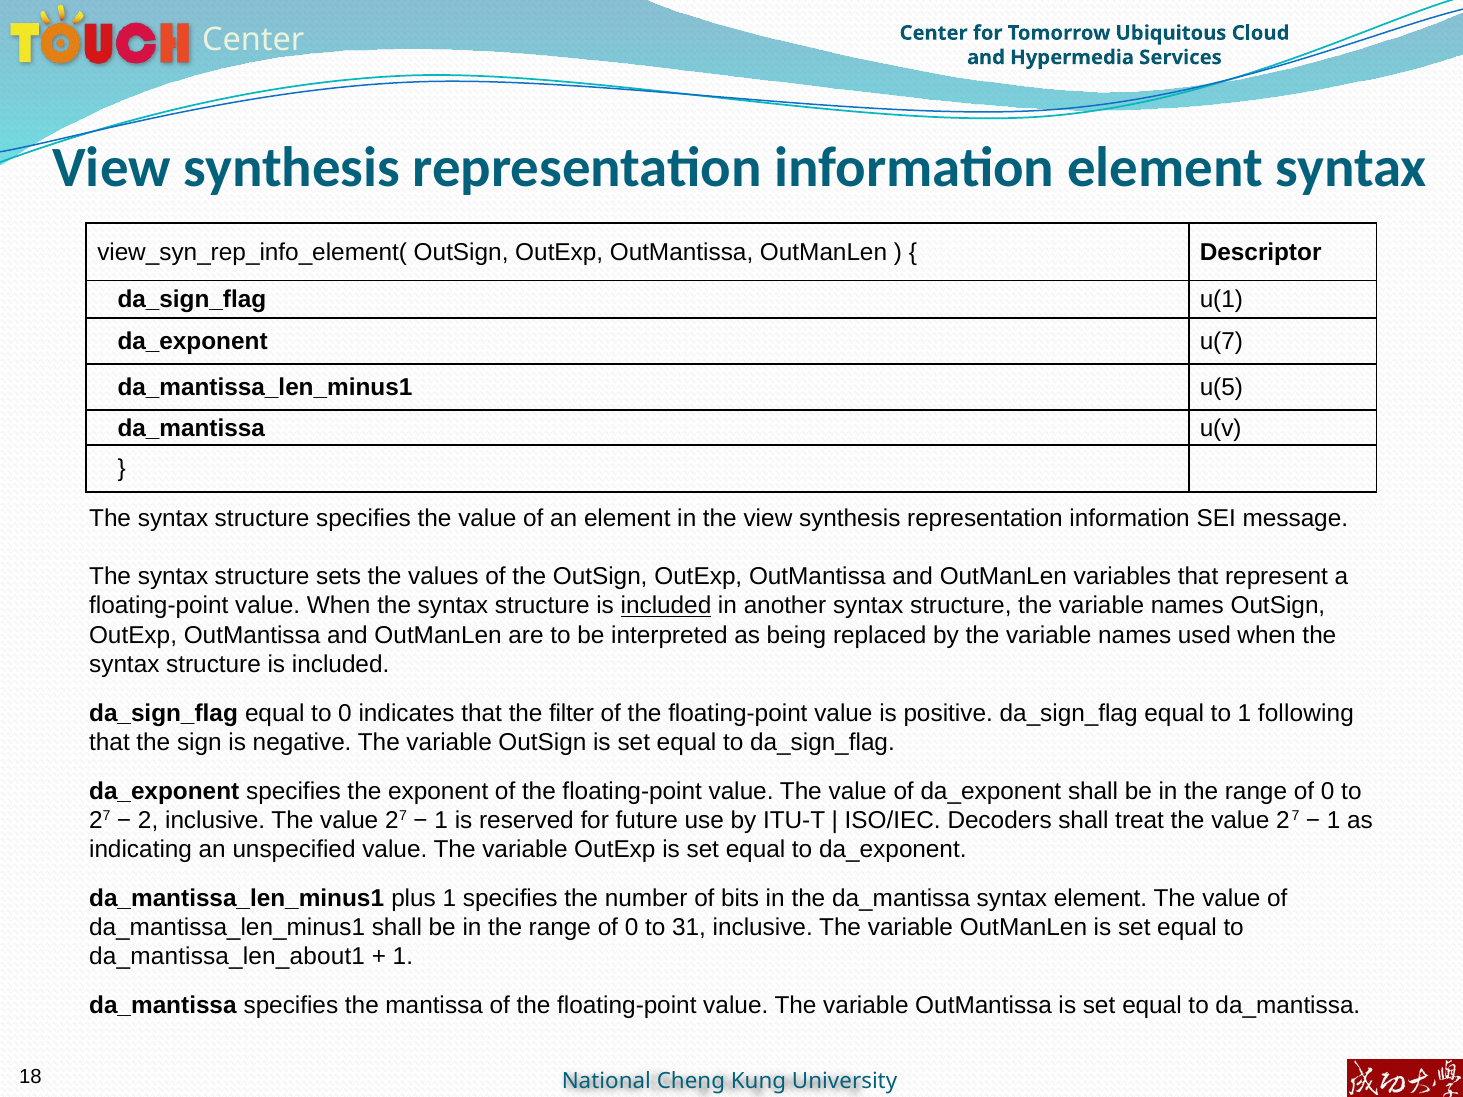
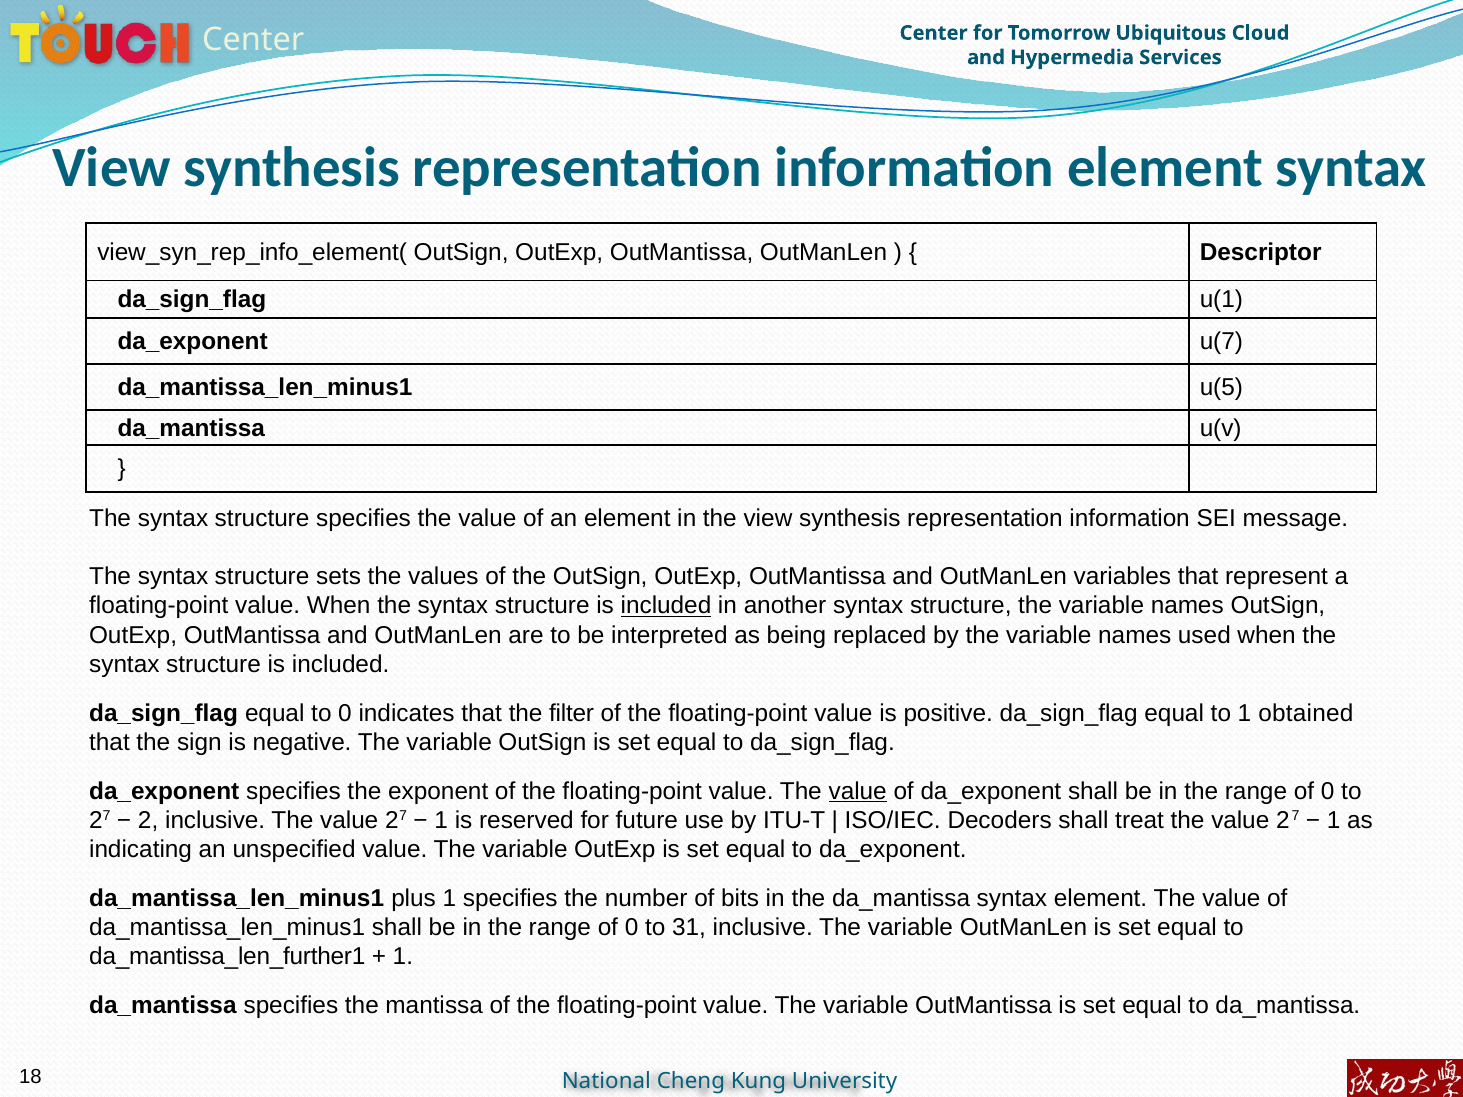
following: following -> obtained
value at (858, 791) underline: none -> present
da_mantissa_len_about1: da_mantissa_len_about1 -> da_mantissa_len_further1
